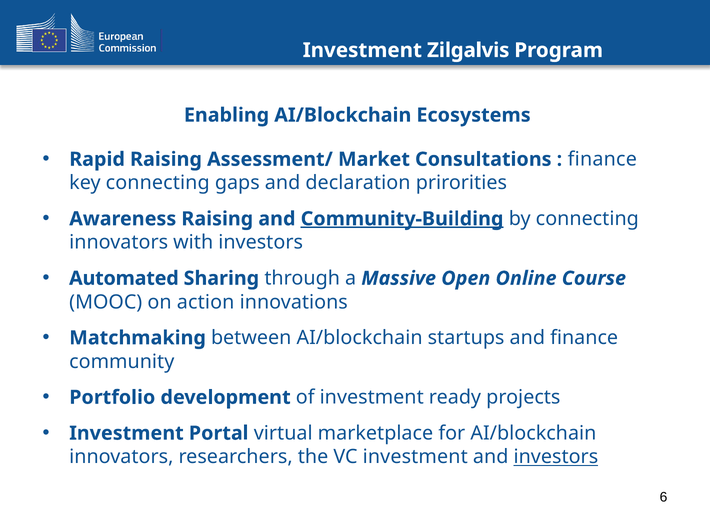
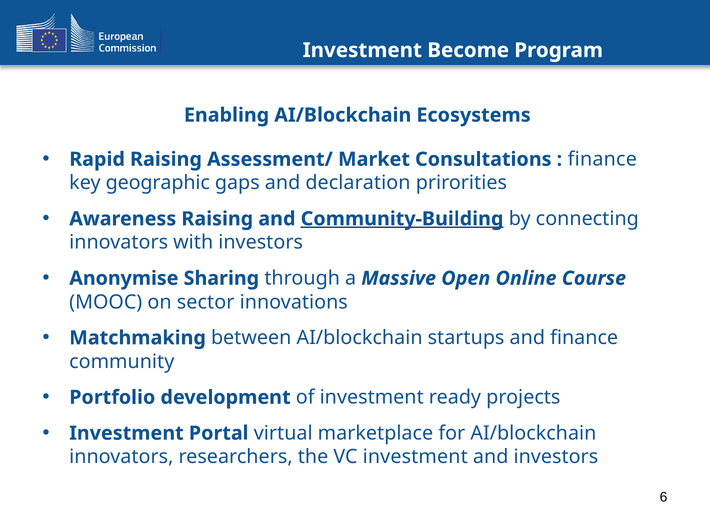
Zilgalvis: Zilgalvis -> Become
key connecting: connecting -> geographic
Automated: Automated -> Anonymise
action: action -> sector
investors at (556, 457) underline: present -> none
